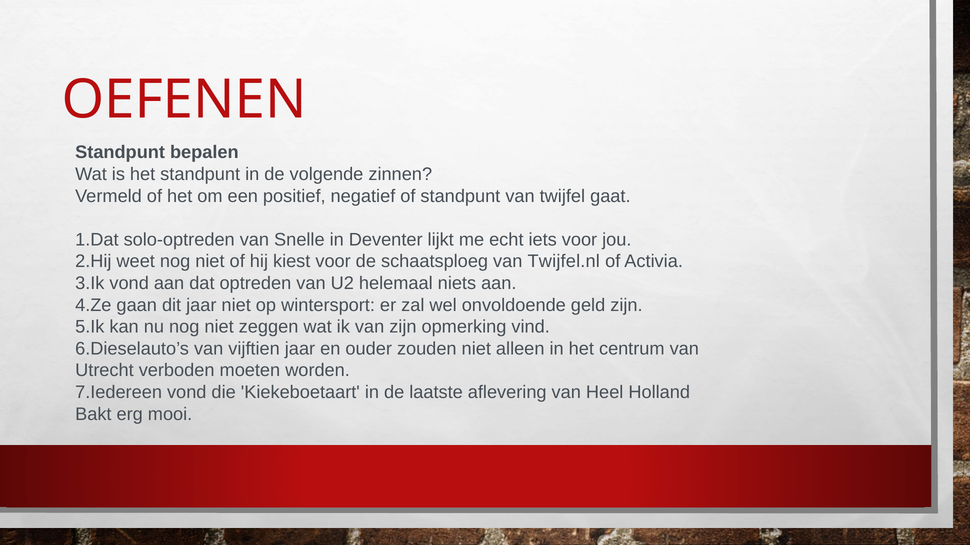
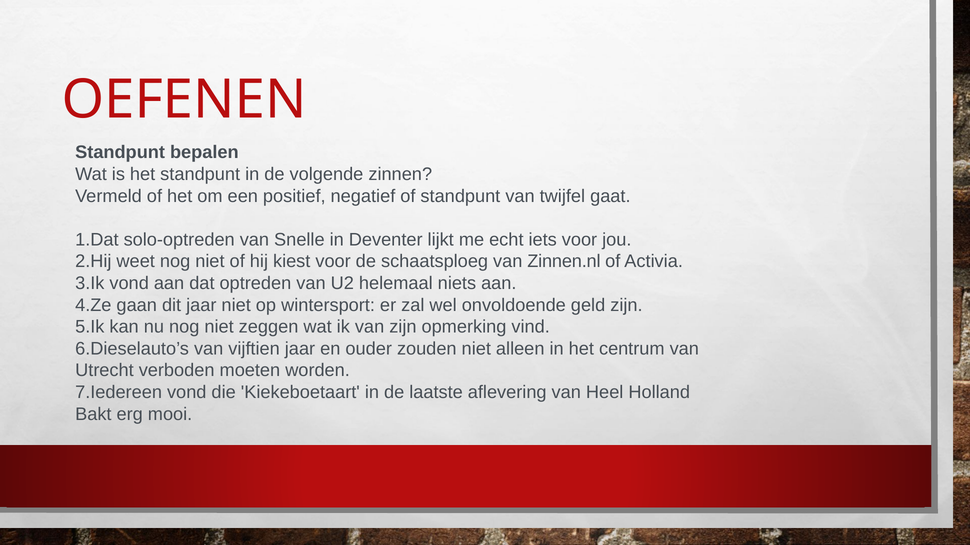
Twijfel.nl: Twijfel.nl -> Zinnen.nl
